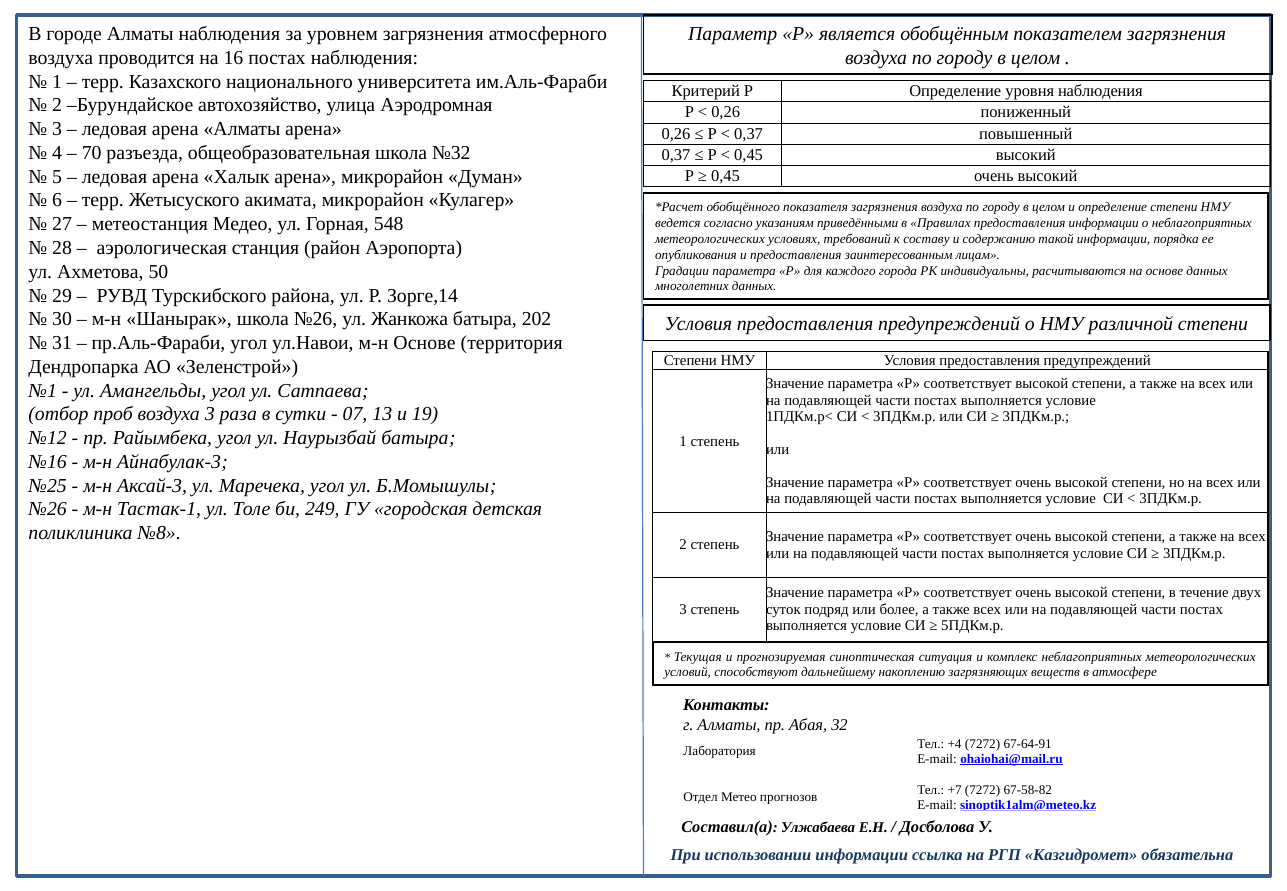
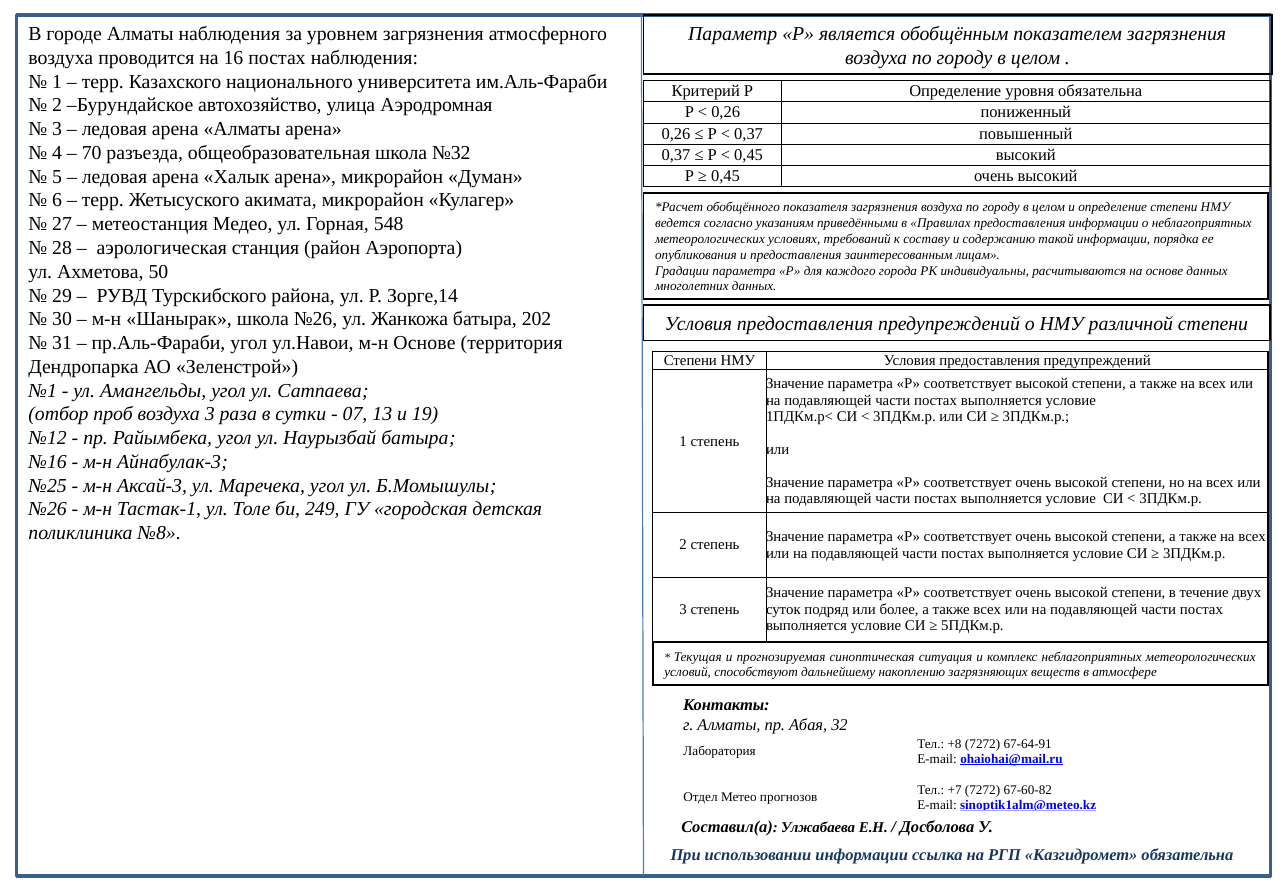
уровня наблюдения: наблюдения -> обязательна
+4: +4 -> +8
67-58-82: 67-58-82 -> 67-60-82
